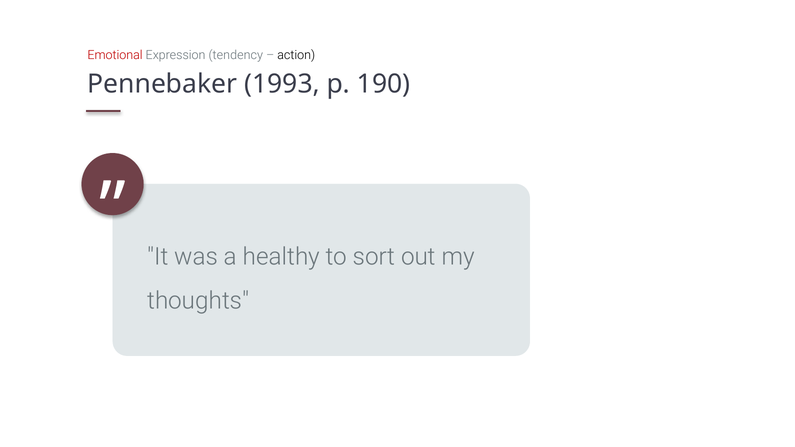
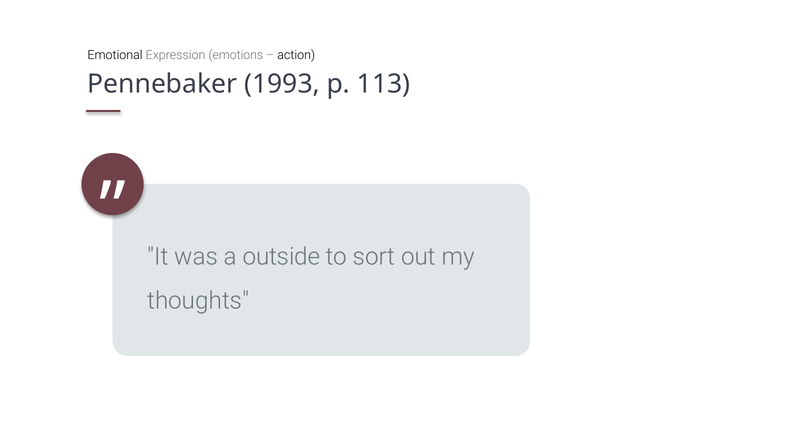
Emotional colour: red -> black
tendency: tendency -> emotions
190: 190 -> 113
healthy: healthy -> outside
